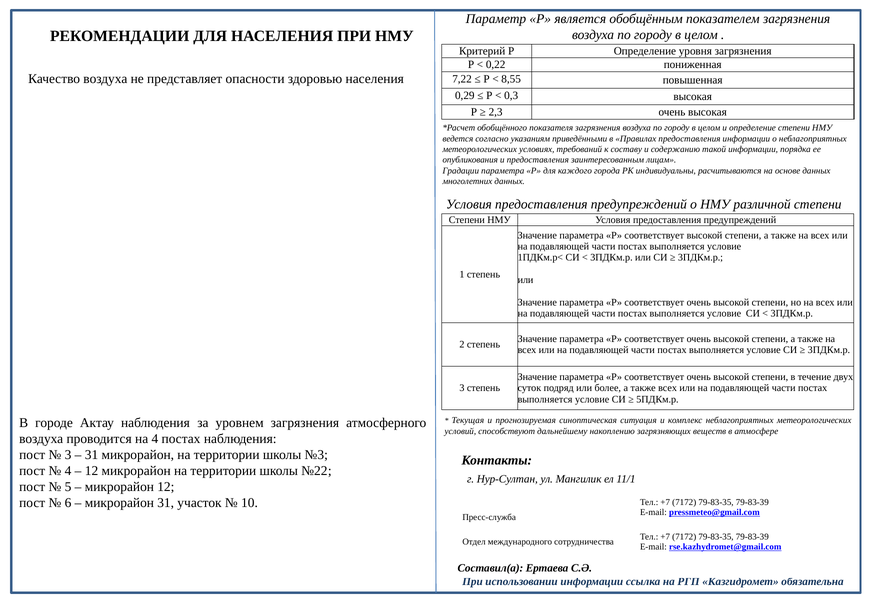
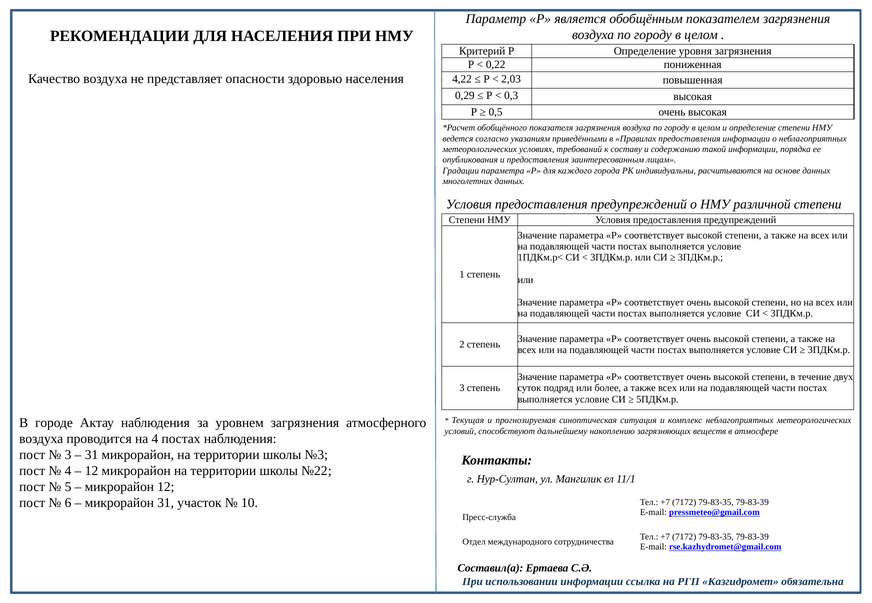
7,22: 7,22 -> 4,22
8,55: 8,55 -> 2,03
2,3: 2,3 -> 0,5
